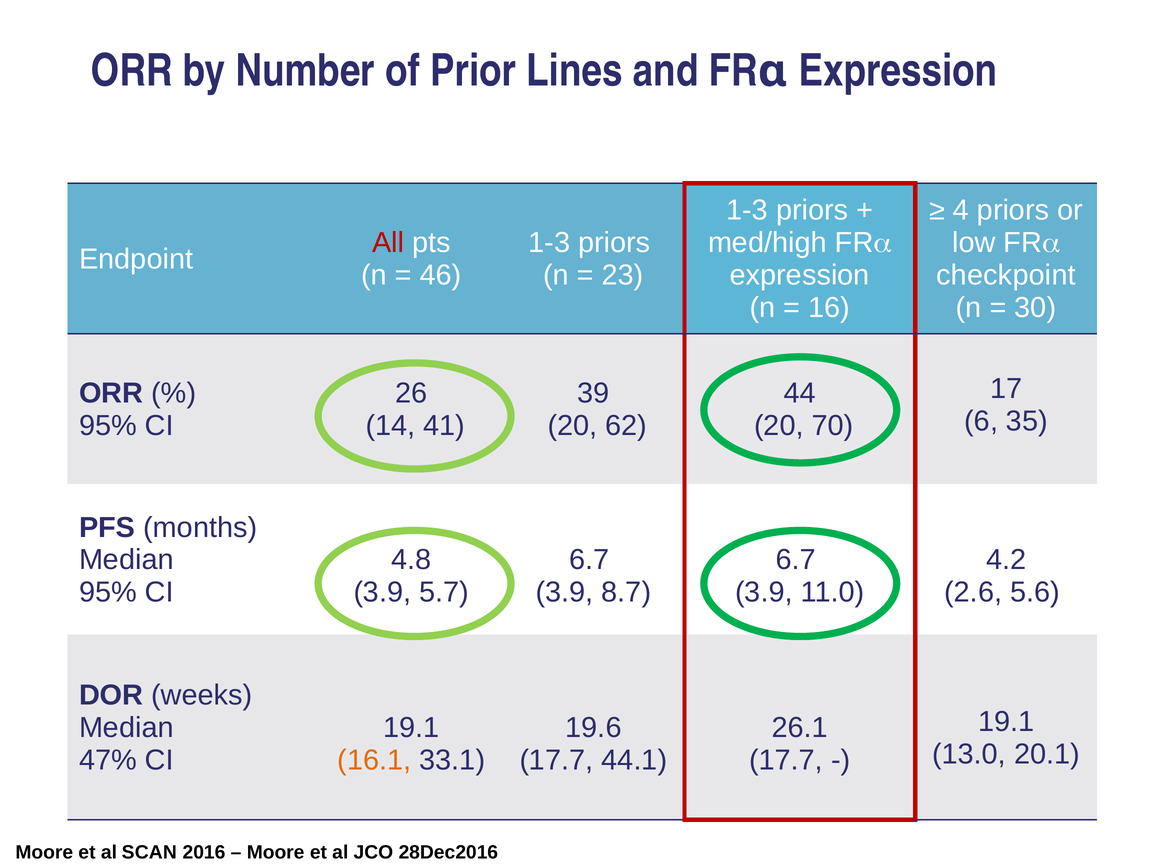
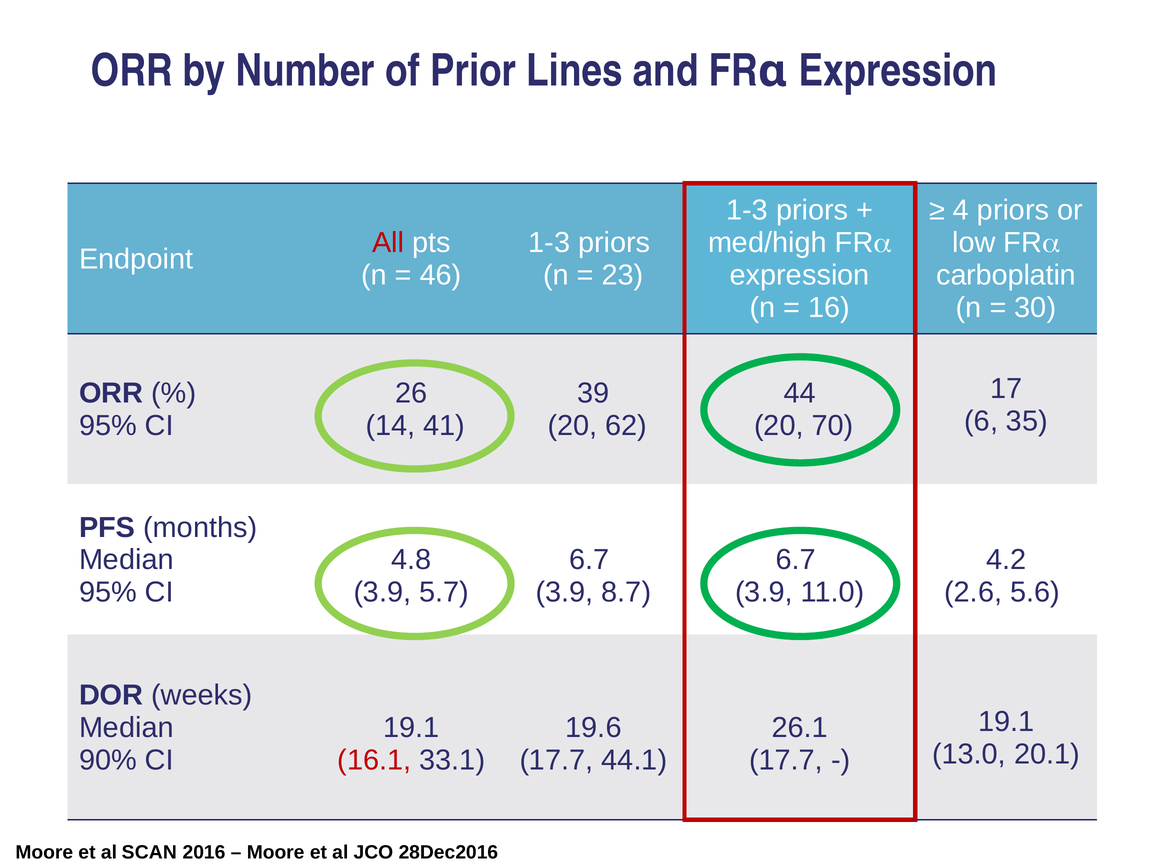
checkpoint: checkpoint -> carboplatin
47%: 47% -> 90%
16.1 colour: orange -> red
